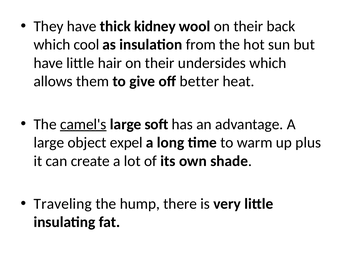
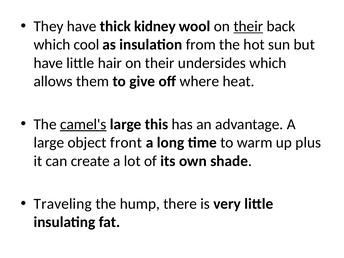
their at (248, 26) underline: none -> present
better: better -> where
soft: soft -> this
expel: expel -> front
